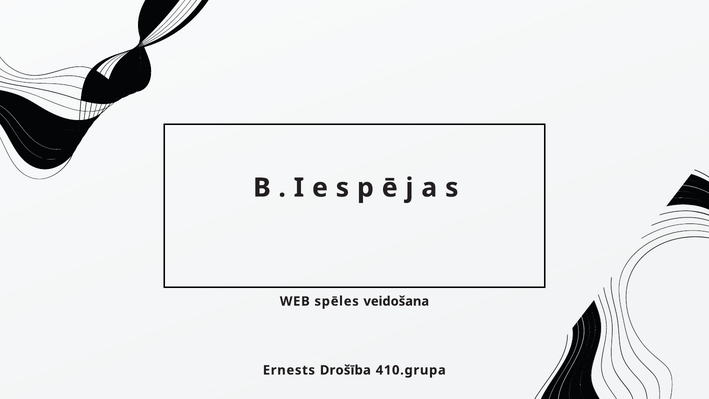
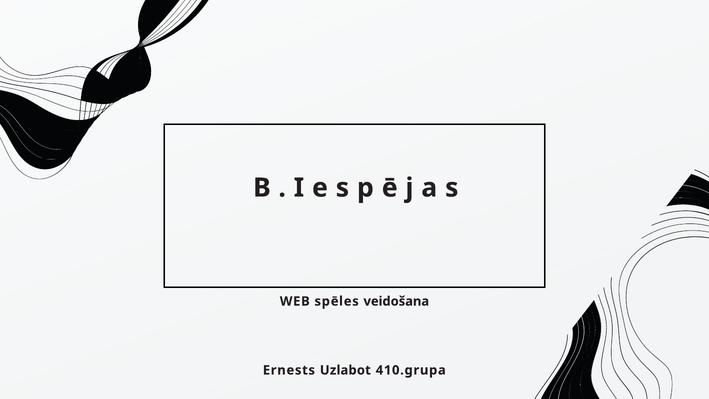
Drošība: Drošība -> Uzlabot
